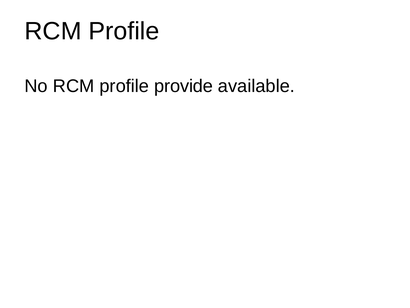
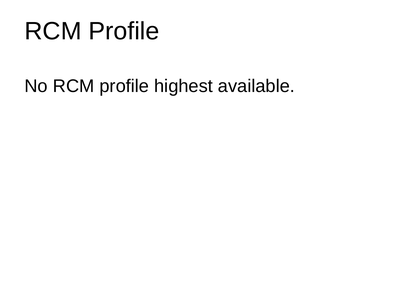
provide: provide -> highest
